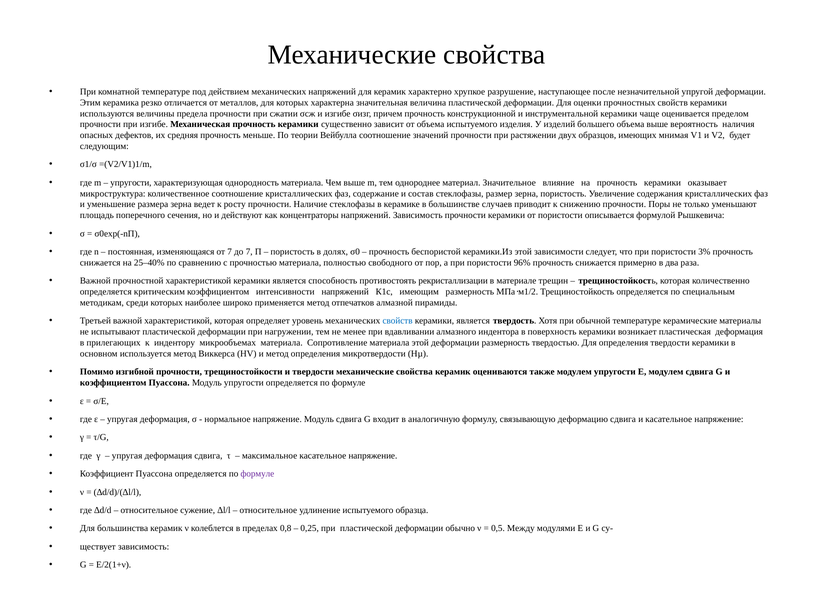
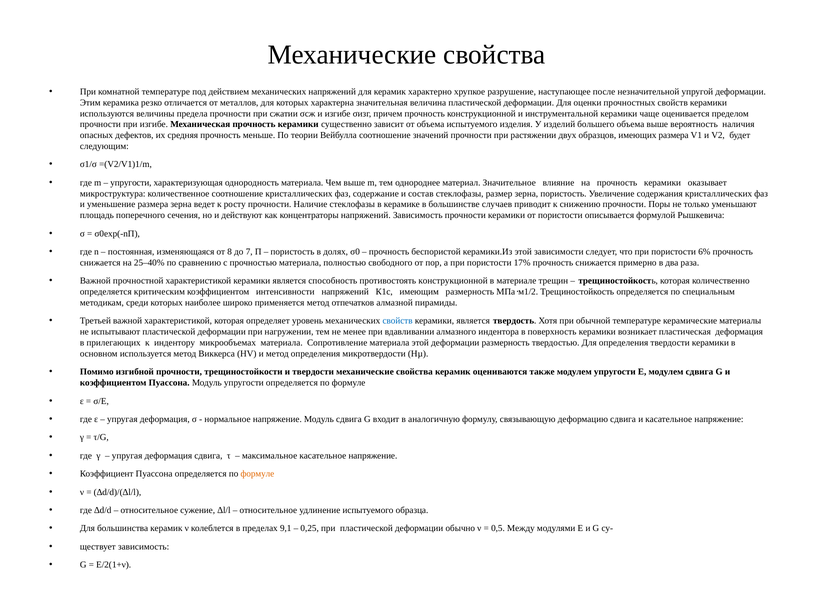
имеющих мнимая: мнимая -> размера
от 7: 7 -> 8
3%: 3% -> 6%
96%: 96% -> 17%
противостоять рекристаллизации: рекристаллизации -> конструкционной
формуле at (257, 474) colour: purple -> orange
0,8: 0,8 -> 9,1
